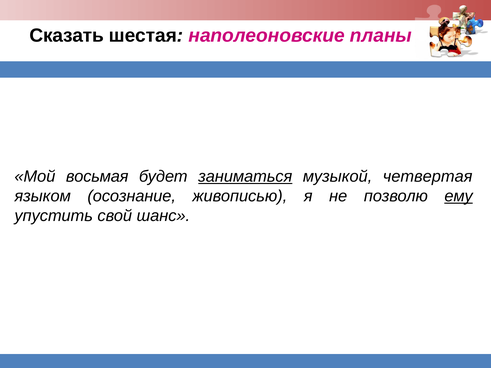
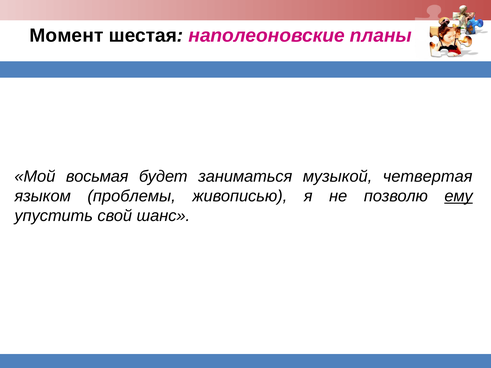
Сказать: Сказать -> Момент
заниматься underline: present -> none
осознание: осознание -> проблемы
